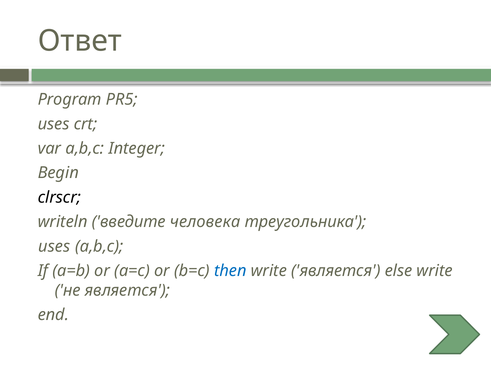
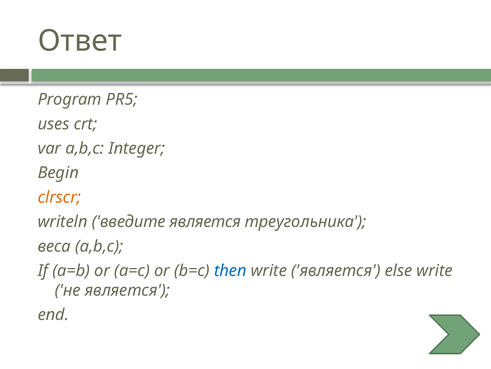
clrscr colour: black -> orange
введите человека: человека -> является
uses at (54, 246): uses -> веса
